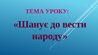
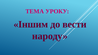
Шанує: Шанує -> Іншим
